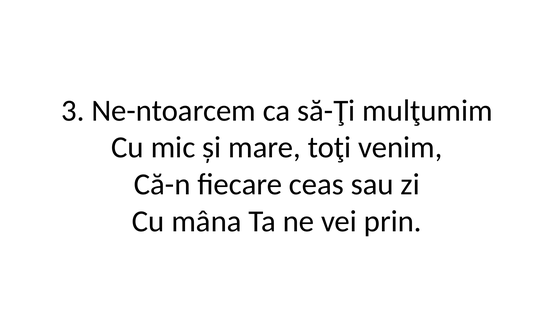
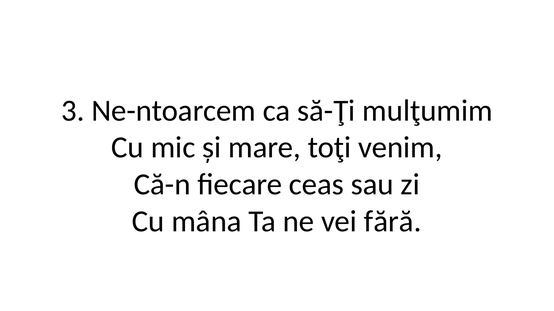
prin: prin -> fără
